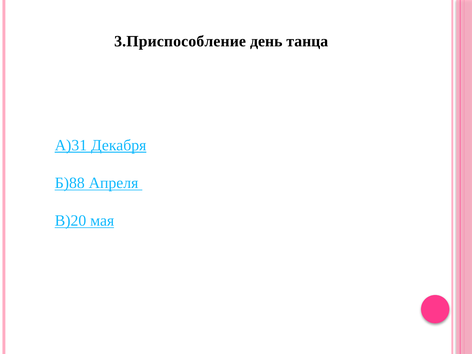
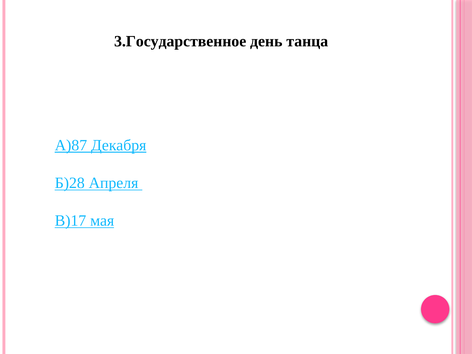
3.Приспособление: 3.Приспособление -> 3.Государственное
А)31: А)31 -> А)87
Б)88: Б)88 -> Б)28
В)20: В)20 -> В)17
